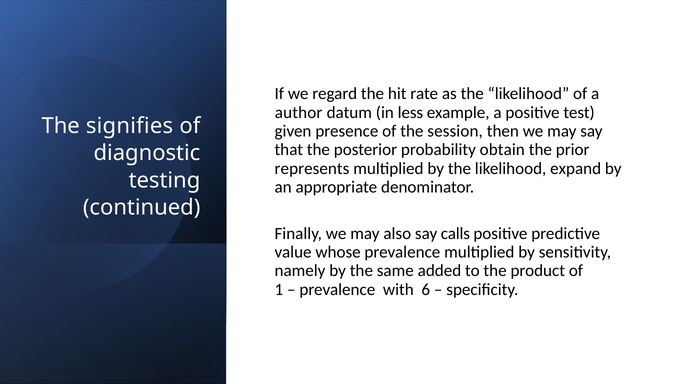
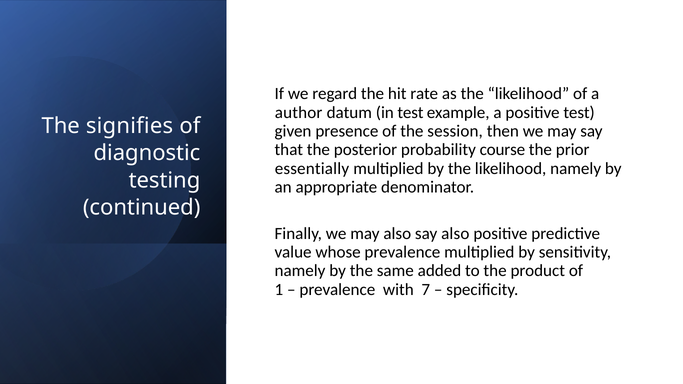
in less: less -> test
obtain: obtain -> course
represents: represents -> essentially
likelihood expand: expand -> namely
say calls: calls -> also
6: 6 -> 7
